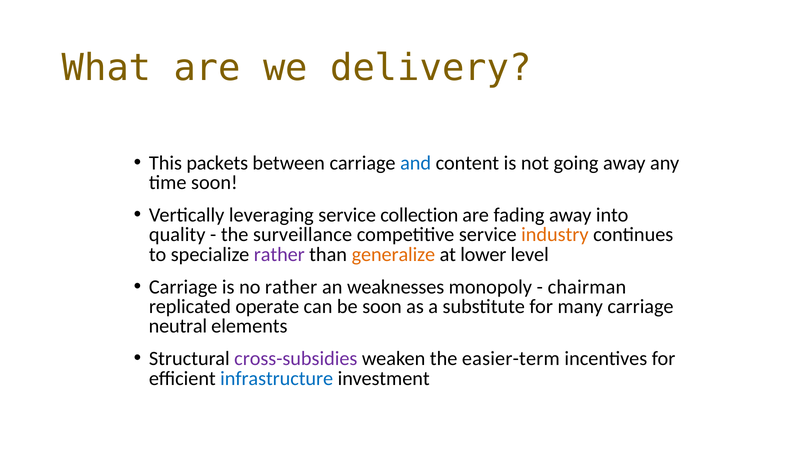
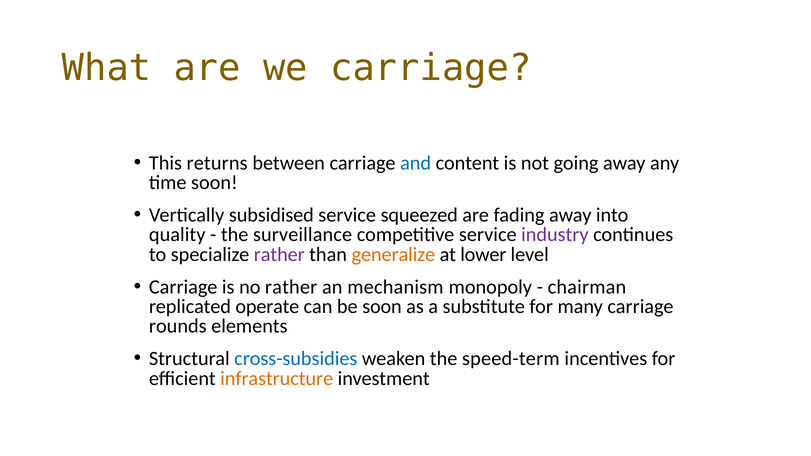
we delivery: delivery -> carriage
packets: packets -> returns
leveraging: leveraging -> subsidised
collection: collection -> squeezed
industry colour: orange -> purple
weaknesses: weaknesses -> mechanism
neutral: neutral -> rounds
cross-subsidies colour: purple -> blue
easier-term: easier-term -> speed-term
infrastructure colour: blue -> orange
